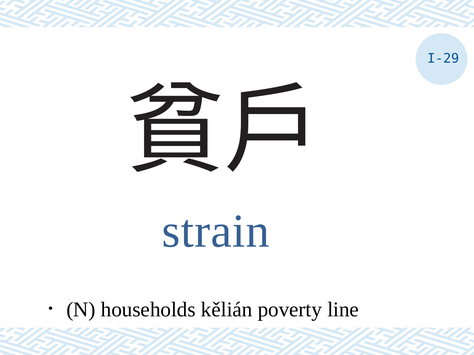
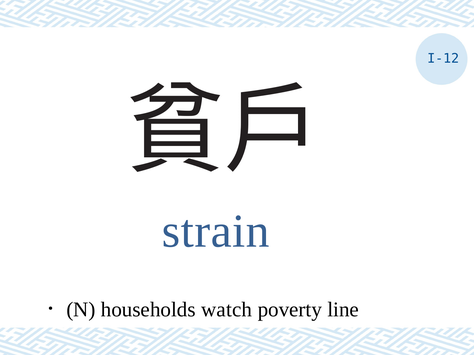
I-29: I-29 -> I-12
kělián: kělián -> watch
